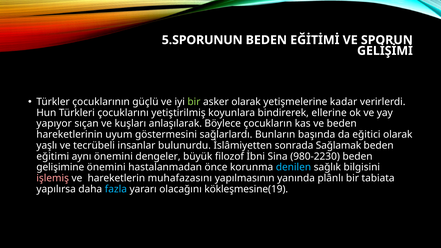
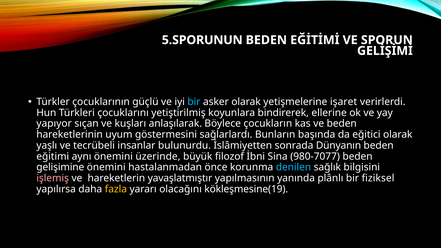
bir at (194, 102) colour: light green -> light blue
kadar: kadar -> işaret
Sağlamak: Sağlamak -> Dünyanın
dengeler: dengeler -> üzerinde
980-2230: 980-2230 -> 980-7077
muhafazasını: muhafazasını -> yavaşlatmıştır
tabiata: tabiata -> fiziksel
fazla colour: light blue -> yellow
